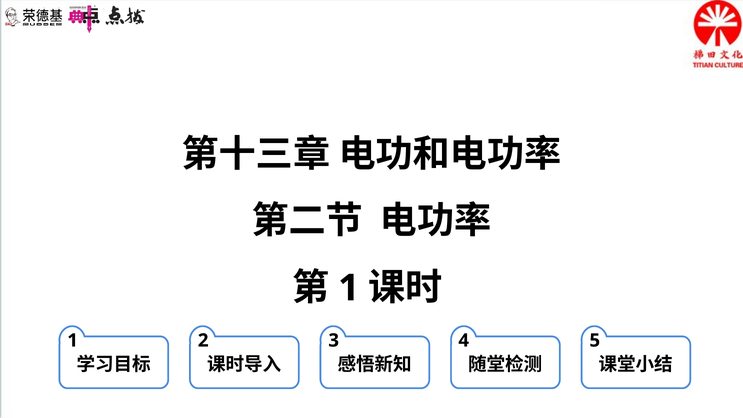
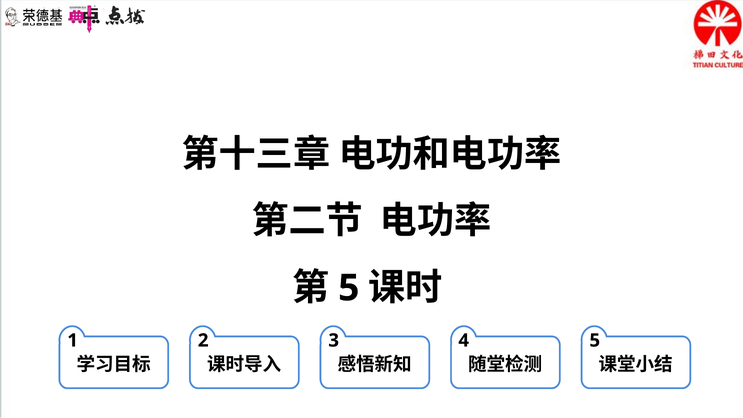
1 at (349, 288): 1 -> 5
